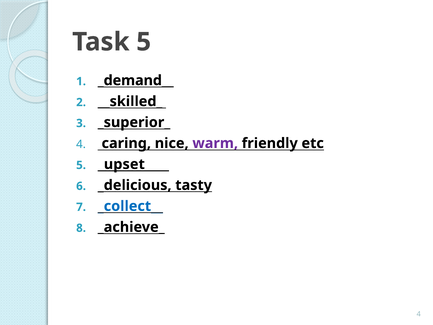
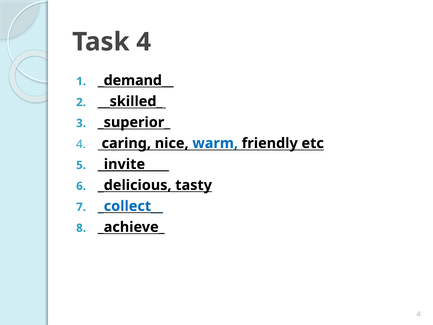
Task 5: 5 -> 4
warm colour: purple -> blue
_upset____: _upset____ -> _invite____
